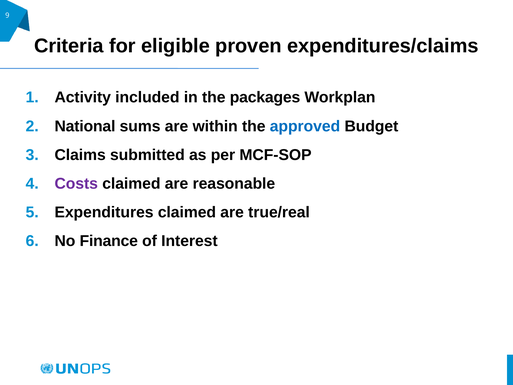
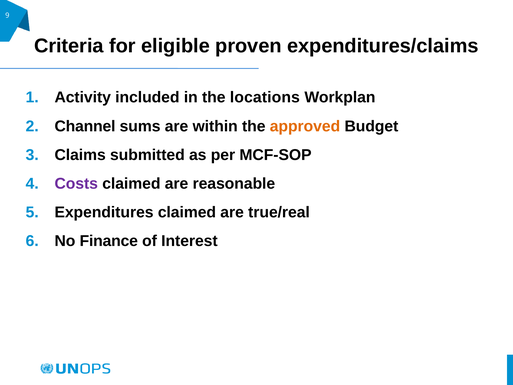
packages: packages -> locations
National: National -> Channel
approved colour: blue -> orange
